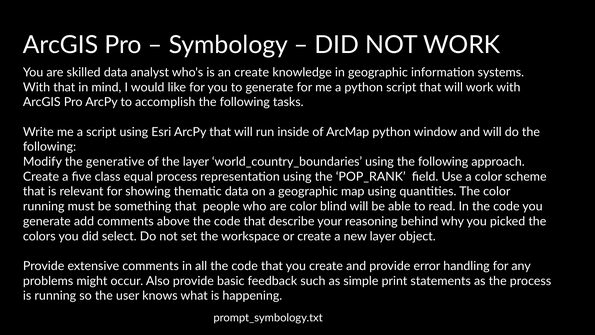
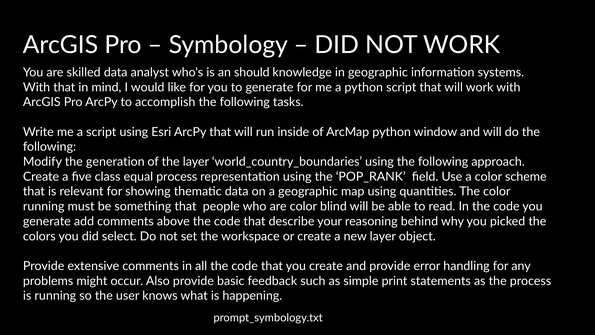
an create: create -> should
generative: generative -> generation
